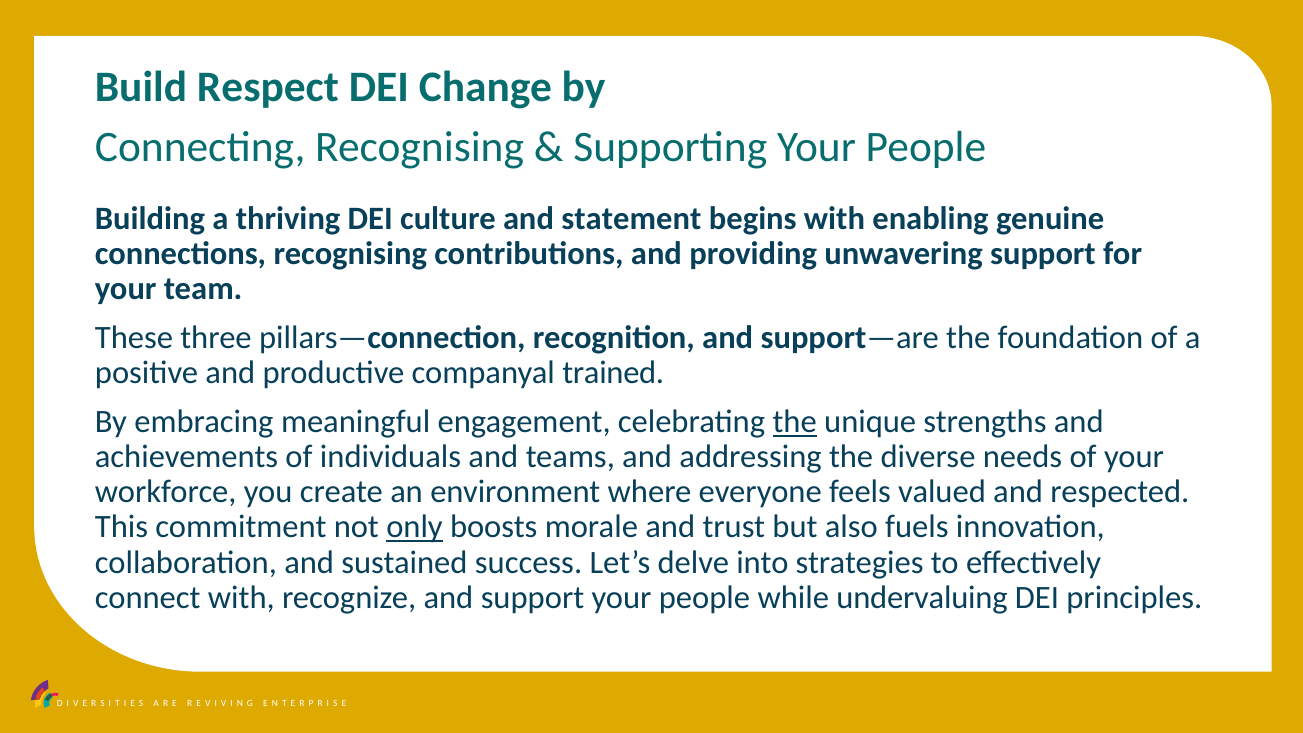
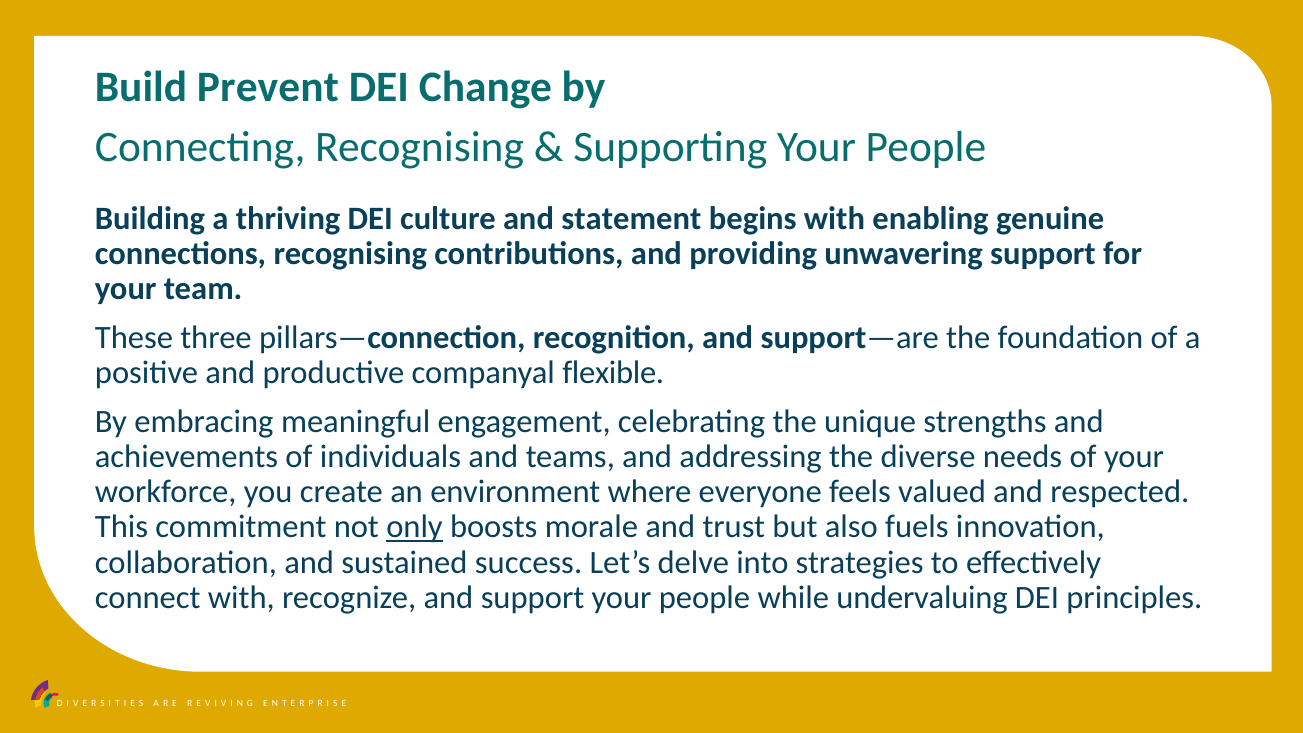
Respect: Respect -> Prevent
trained: trained -> flexible
the at (795, 422) underline: present -> none
